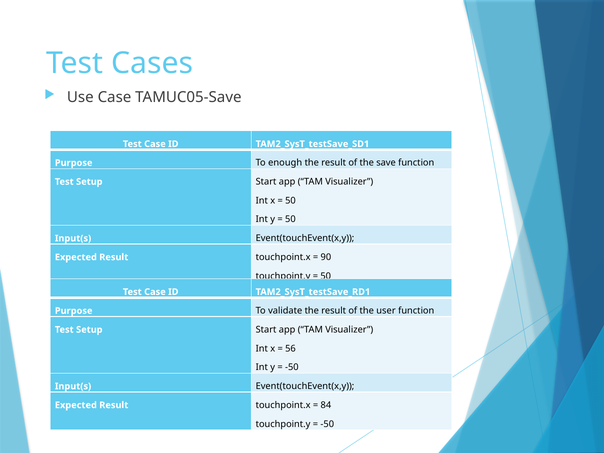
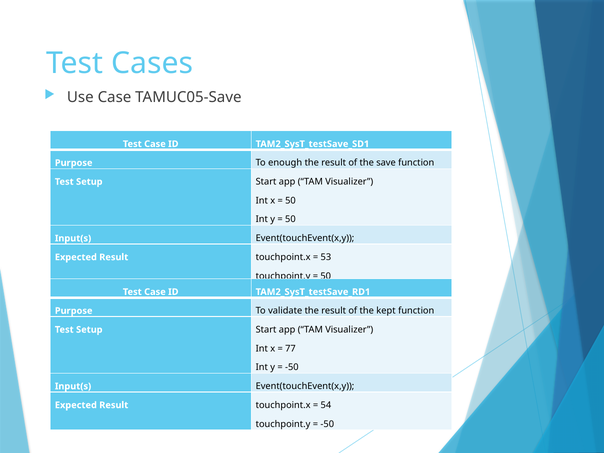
90: 90 -> 53
user: user -> kept
56: 56 -> 77
84: 84 -> 54
